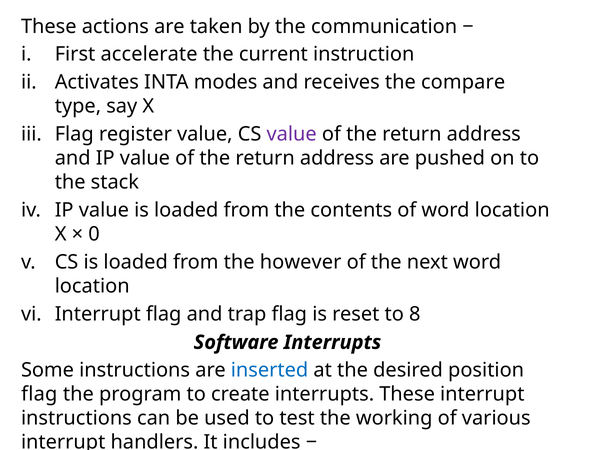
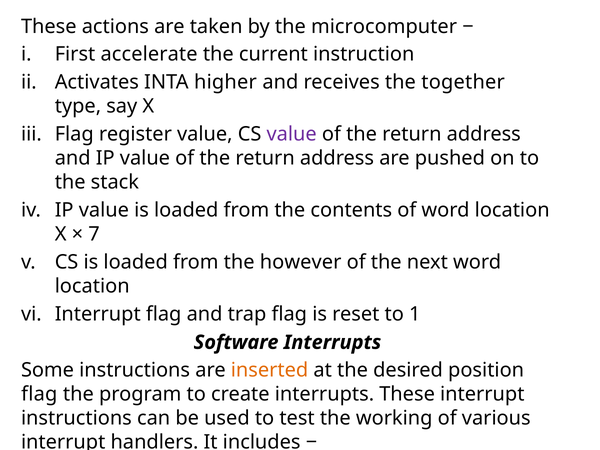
communication: communication -> microcomputer
modes: modes -> higher
compare: compare -> together
0: 0 -> 7
8: 8 -> 1
inserted colour: blue -> orange
